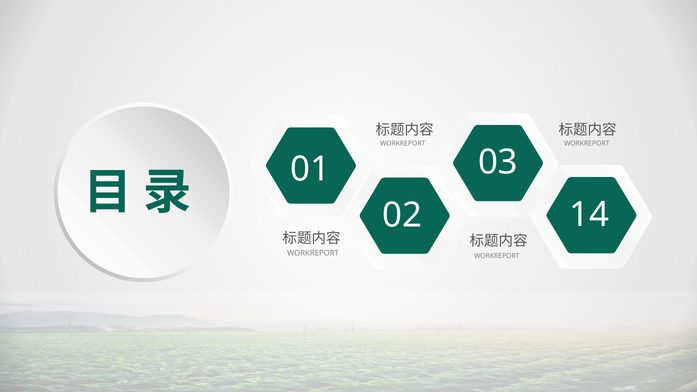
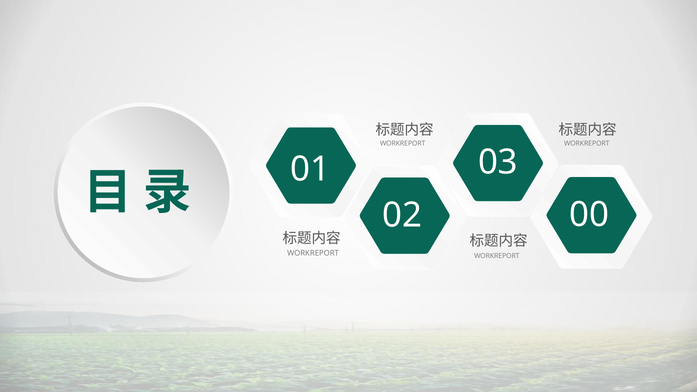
14: 14 -> 00
